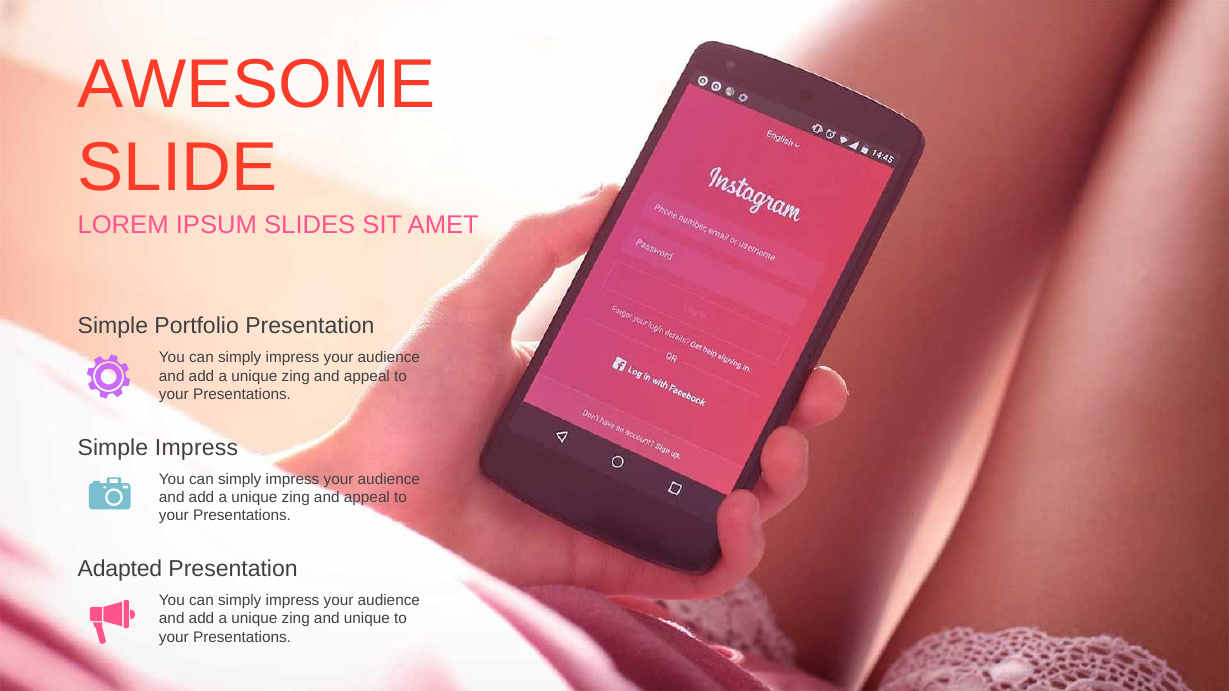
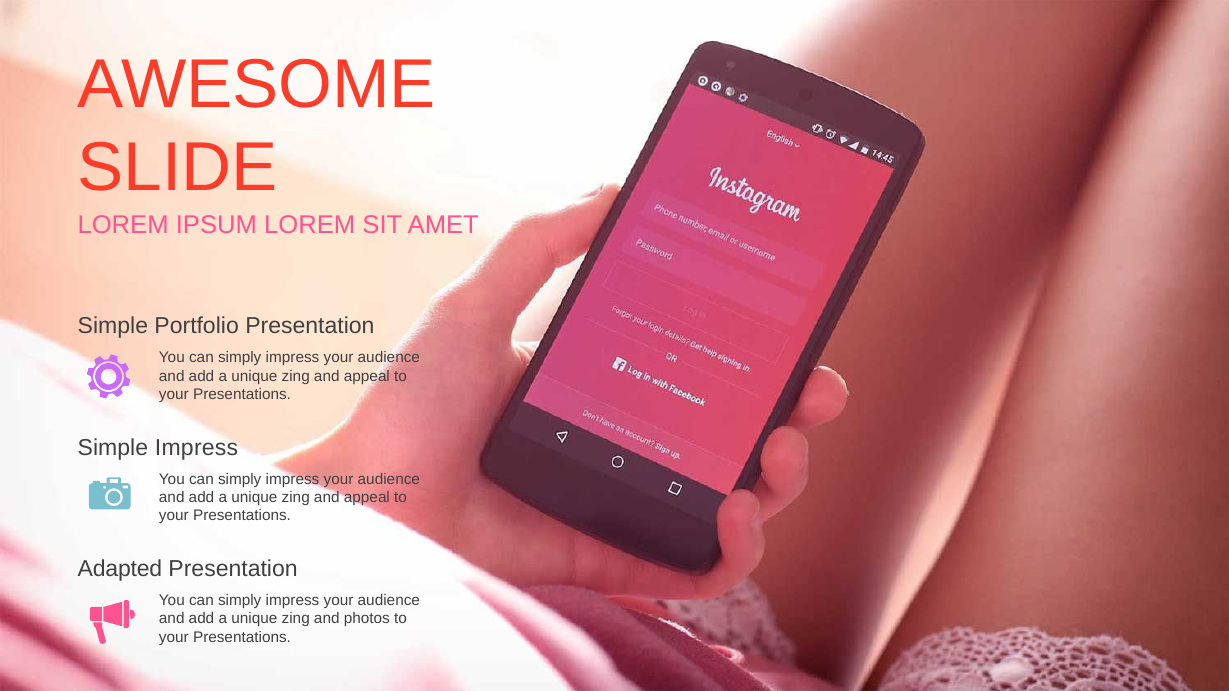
IPSUM SLIDES: SLIDES -> LOREM
and unique: unique -> photos
